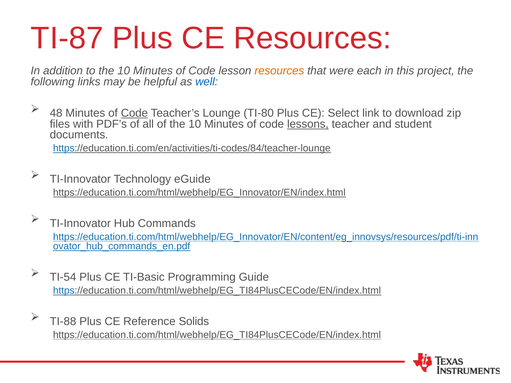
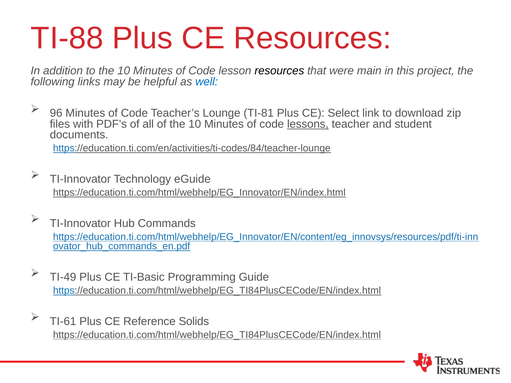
TI-87: TI-87 -> TI-88
resources at (279, 71) colour: orange -> black
each: each -> main
48: 48 -> 96
Code at (134, 113) underline: present -> none
TI-80: TI-80 -> TI-81
TI-54: TI-54 -> TI-49
TI-88: TI-88 -> TI-61
